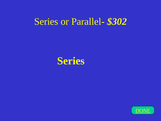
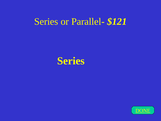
$302: $302 -> $121
